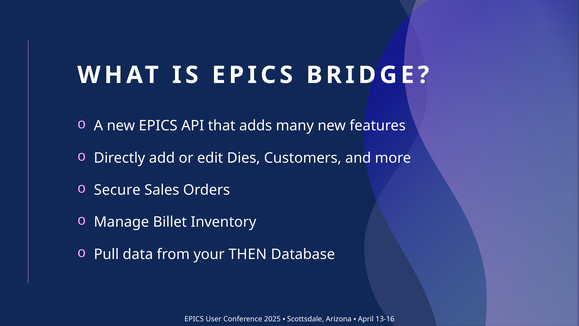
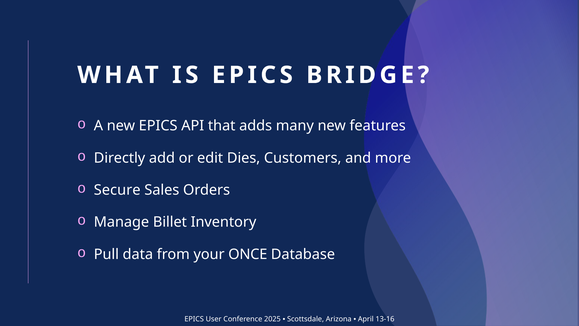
THEN: THEN -> ONCE
